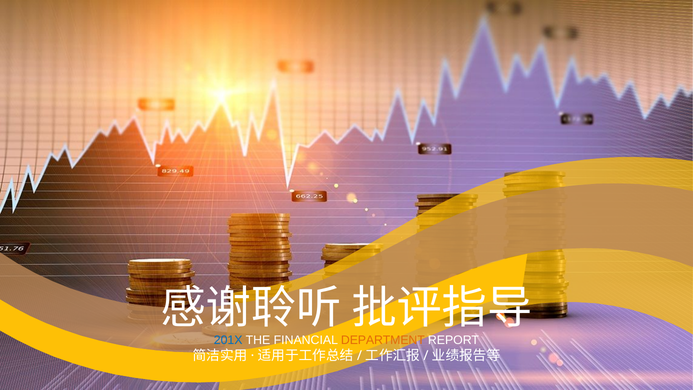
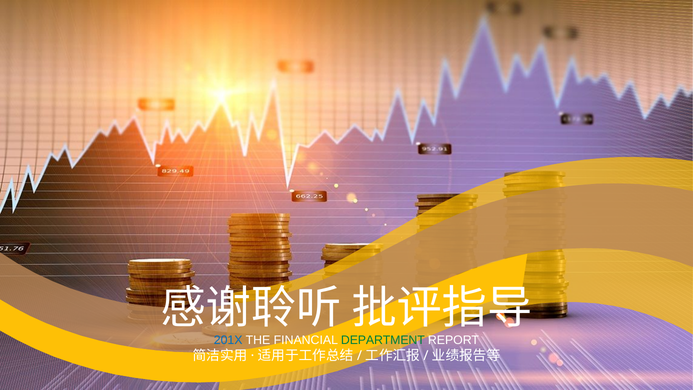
DEPARTMENT colour: orange -> green
